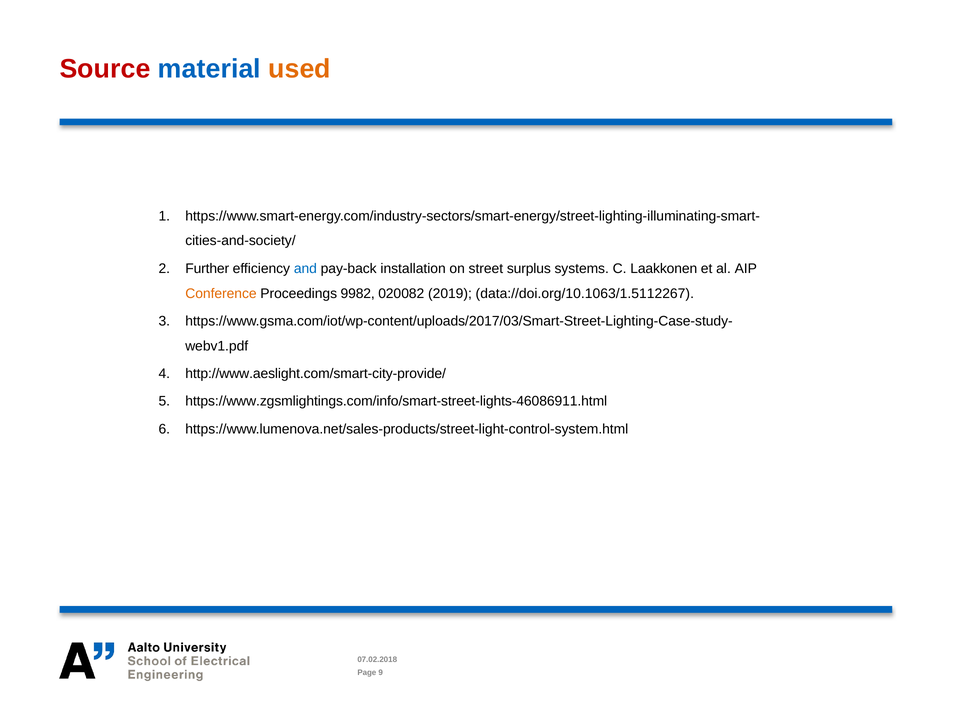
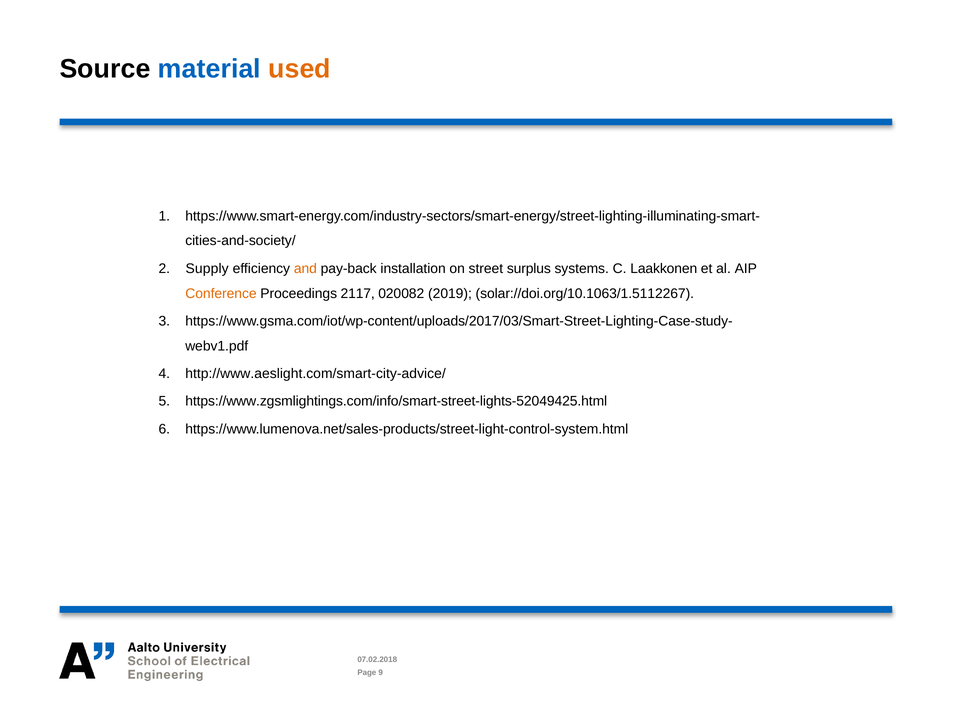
Source colour: red -> black
Further: Further -> Supply
and colour: blue -> orange
9982: 9982 -> 2117
data://doi.org/10.1063/1.5112267: data://doi.org/10.1063/1.5112267 -> solar://doi.org/10.1063/1.5112267
http://www.aeslight.com/smart-city-provide/: http://www.aeslight.com/smart-city-provide/ -> http://www.aeslight.com/smart-city-advice/
https://www.zgsmlightings.com/info/smart-street-lights-46086911.html: https://www.zgsmlightings.com/info/smart-street-lights-46086911.html -> https://www.zgsmlightings.com/info/smart-street-lights-52049425.html
